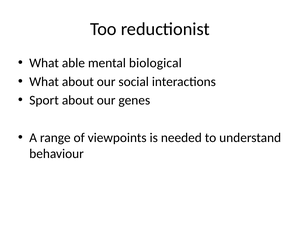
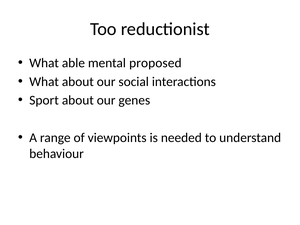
biological: biological -> proposed
